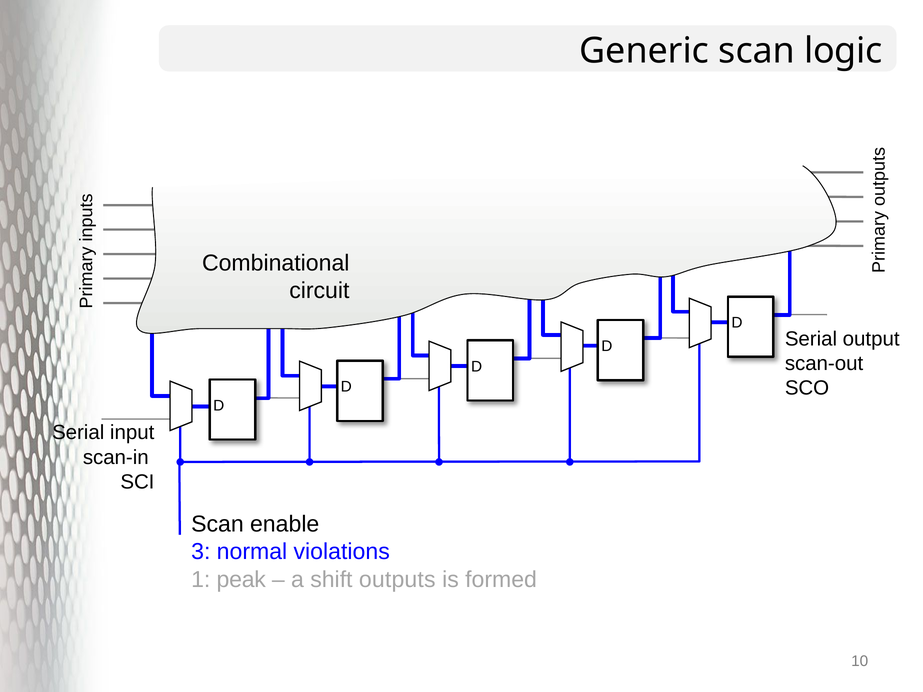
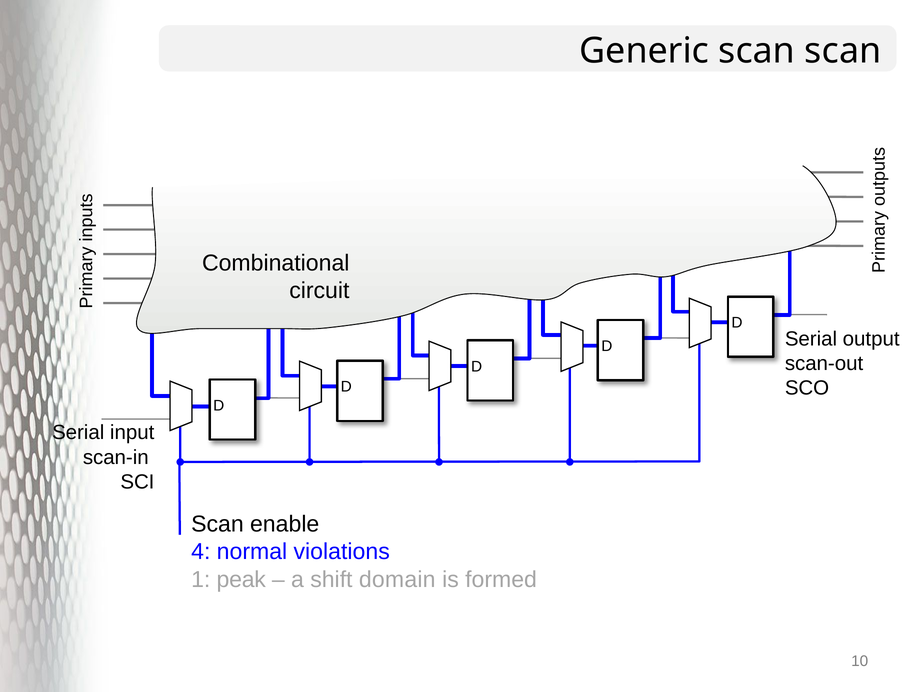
scan logic: logic -> scan
3: 3 -> 4
outputs: outputs -> domain
